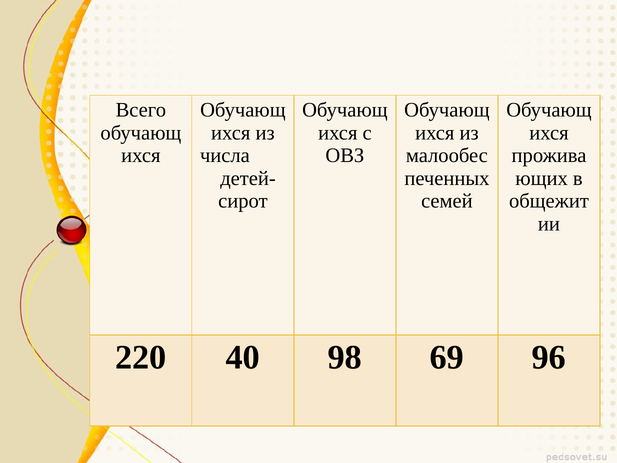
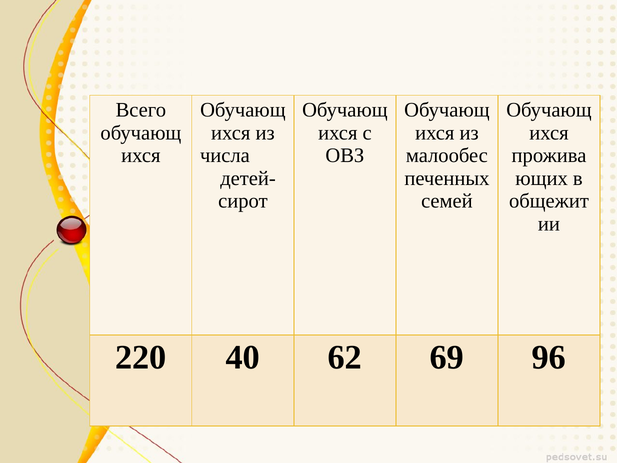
98: 98 -> 62
